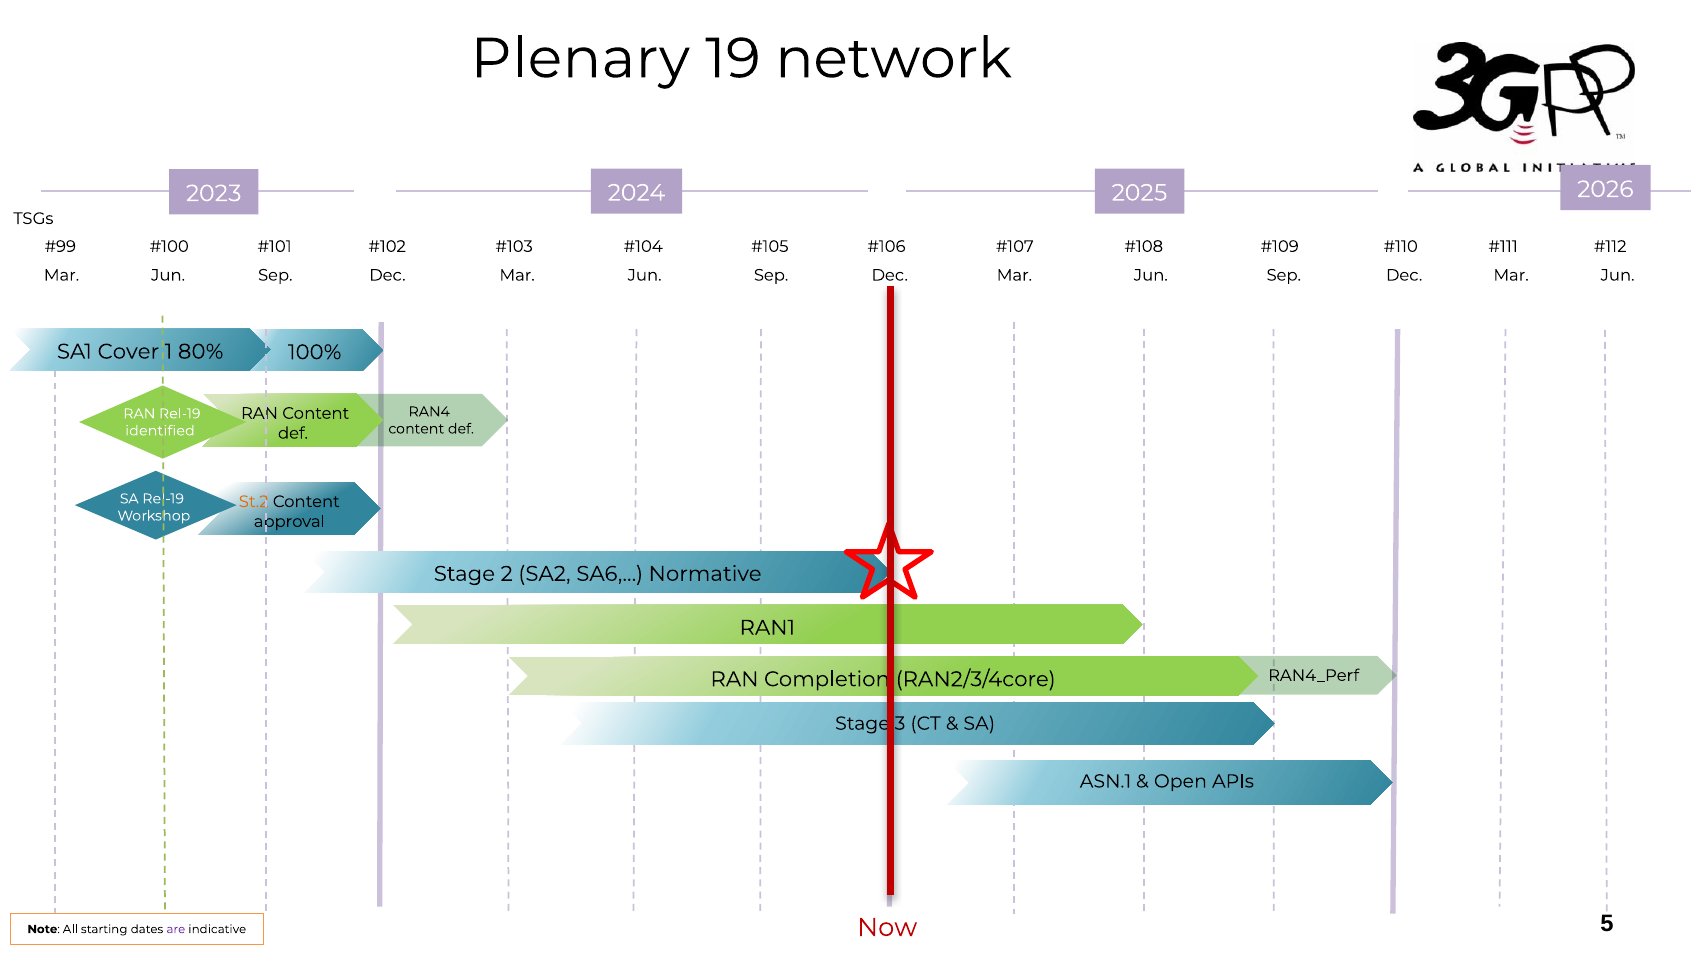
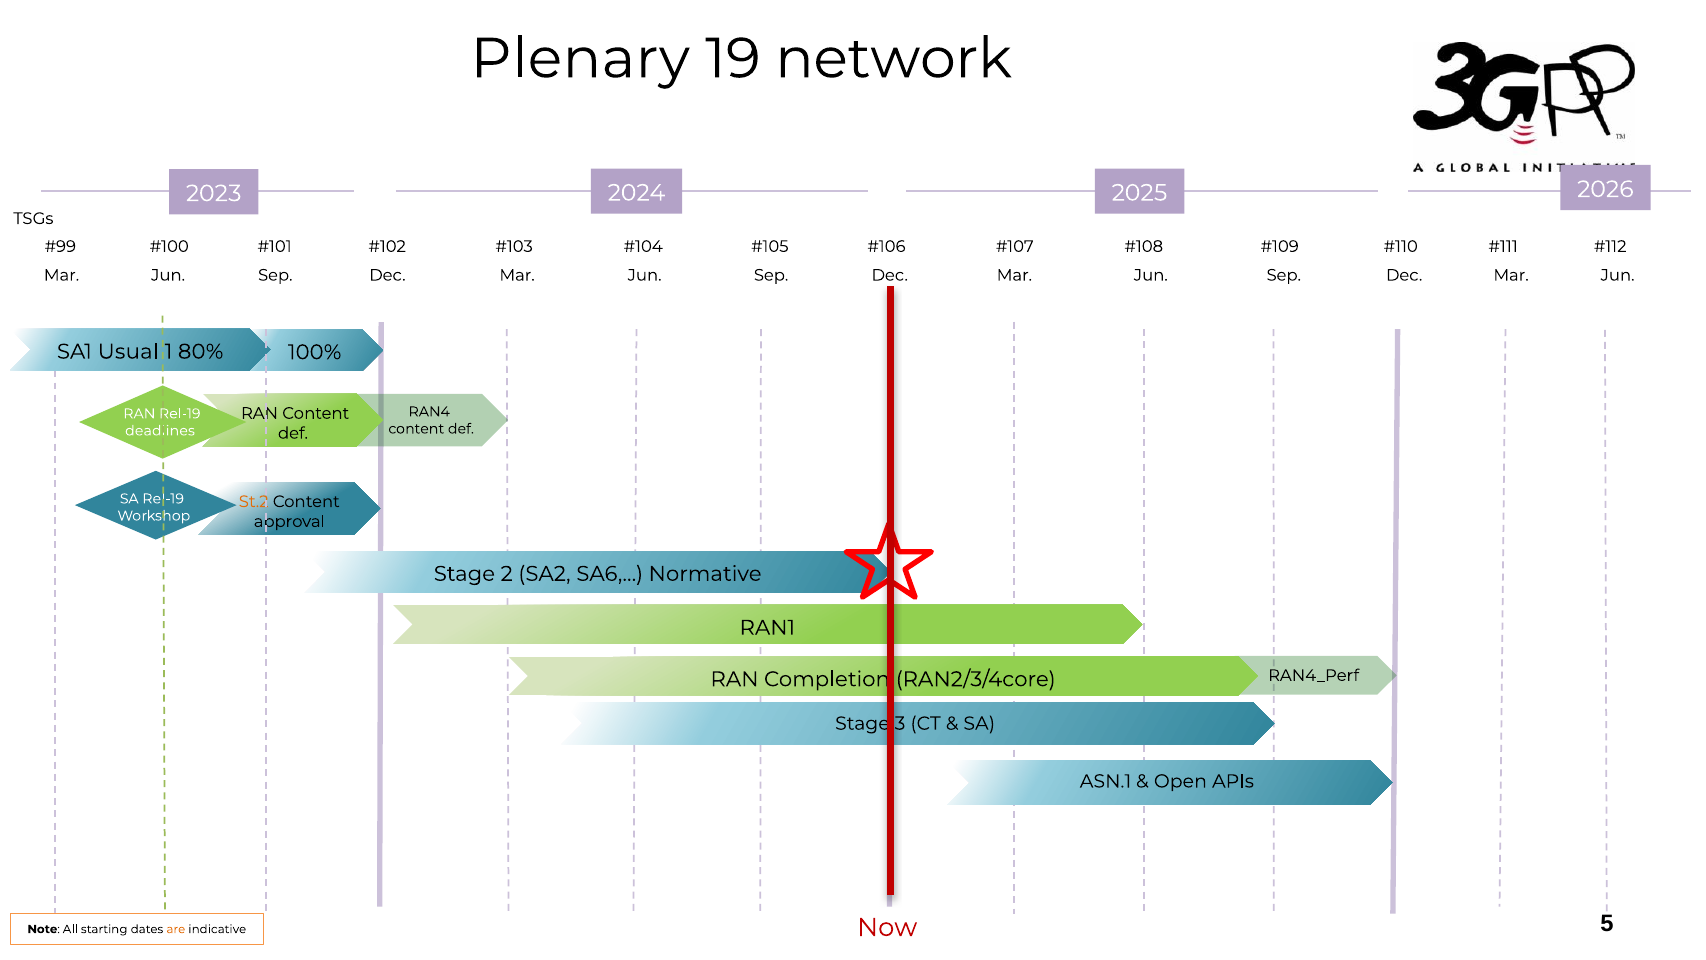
Cover: Cover -> Usual
identified: identified -> deadlines
are colour: purple -> orange
